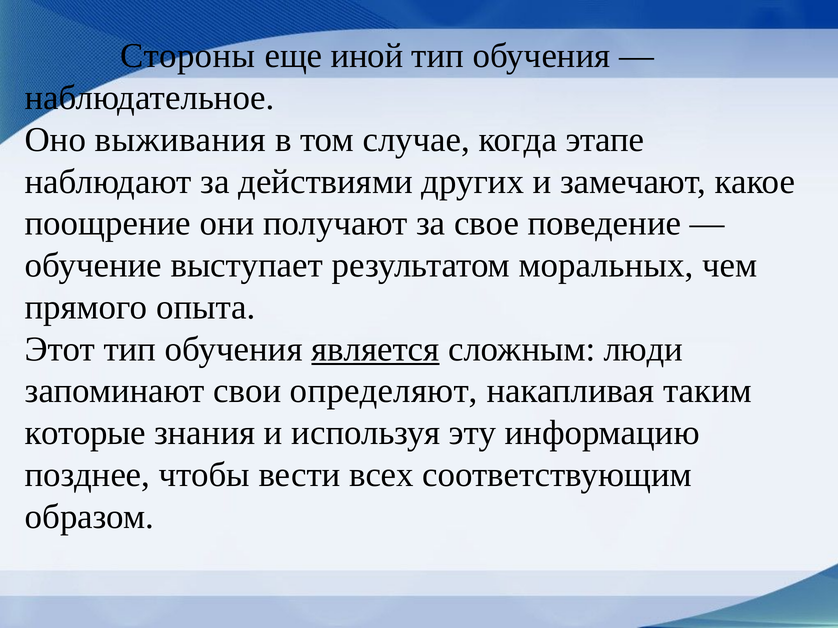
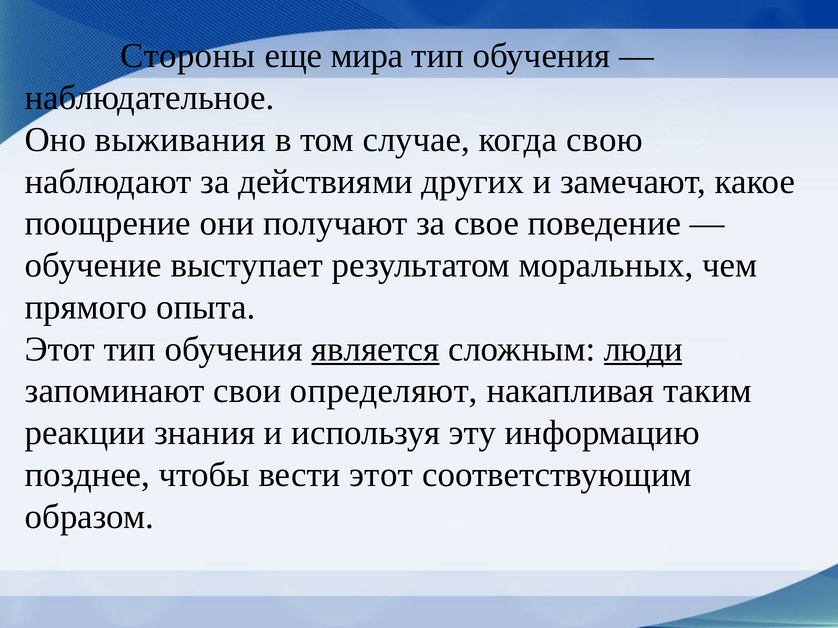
иной: иной -> мира
этапе: этапе -> свою
люди underline: none -> present
которые: которые -> реакции
вести всех: всех -> этот
